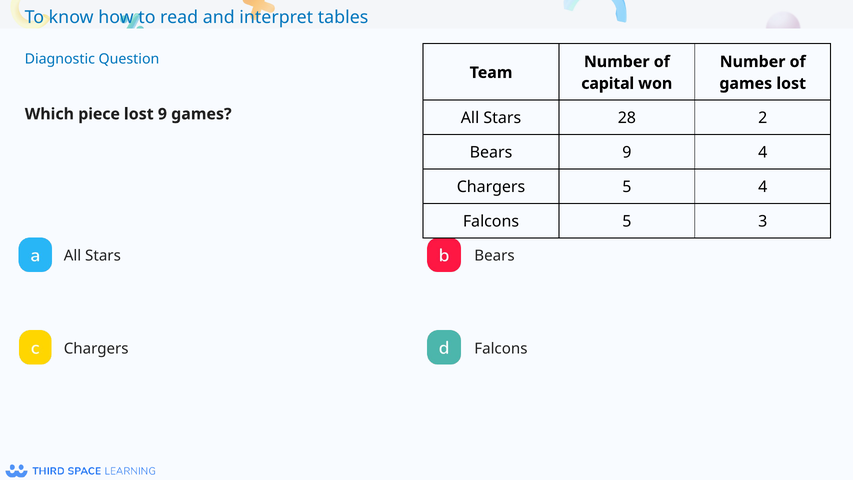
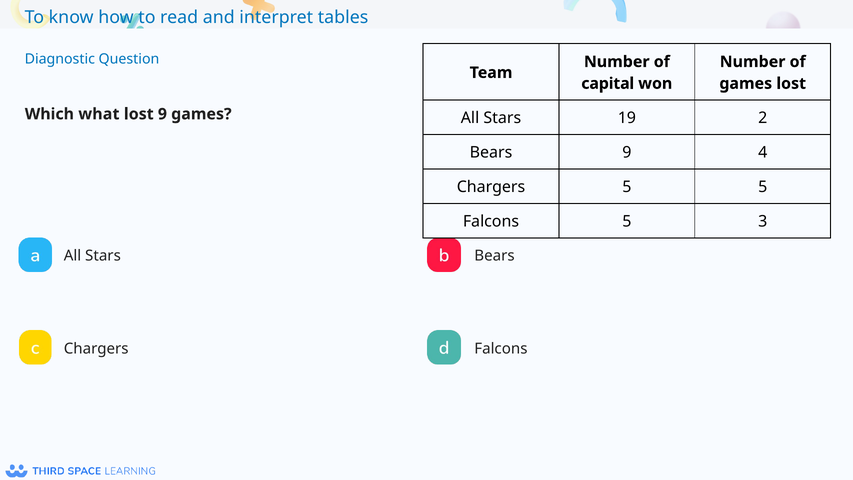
piece: piece -> what
28: 28 -> 19
5 4: 4 -> 5
